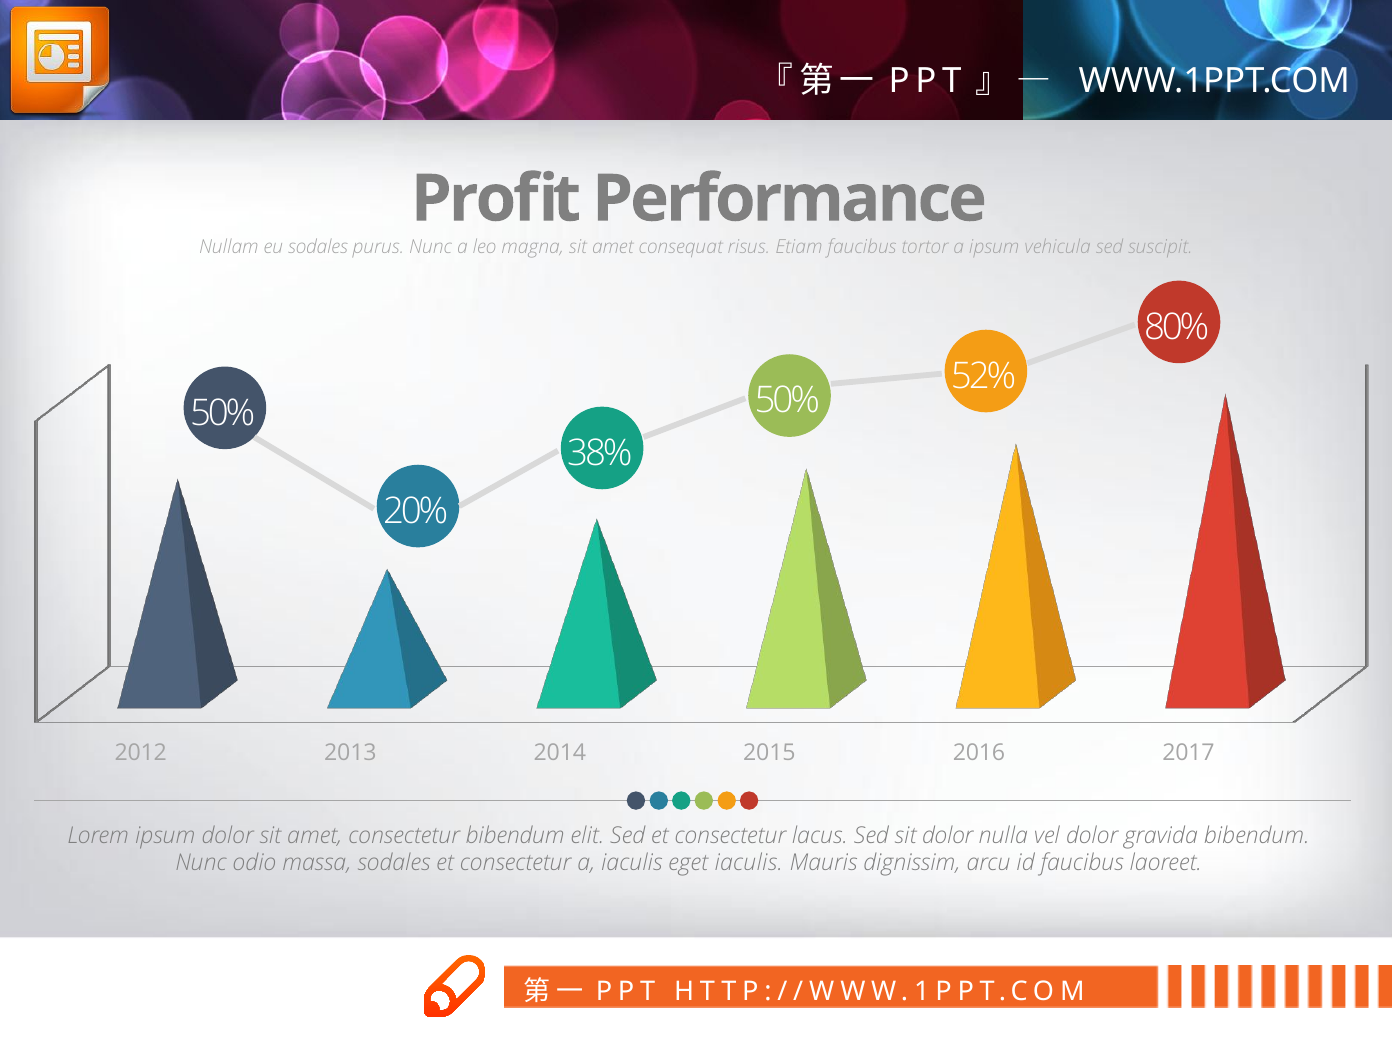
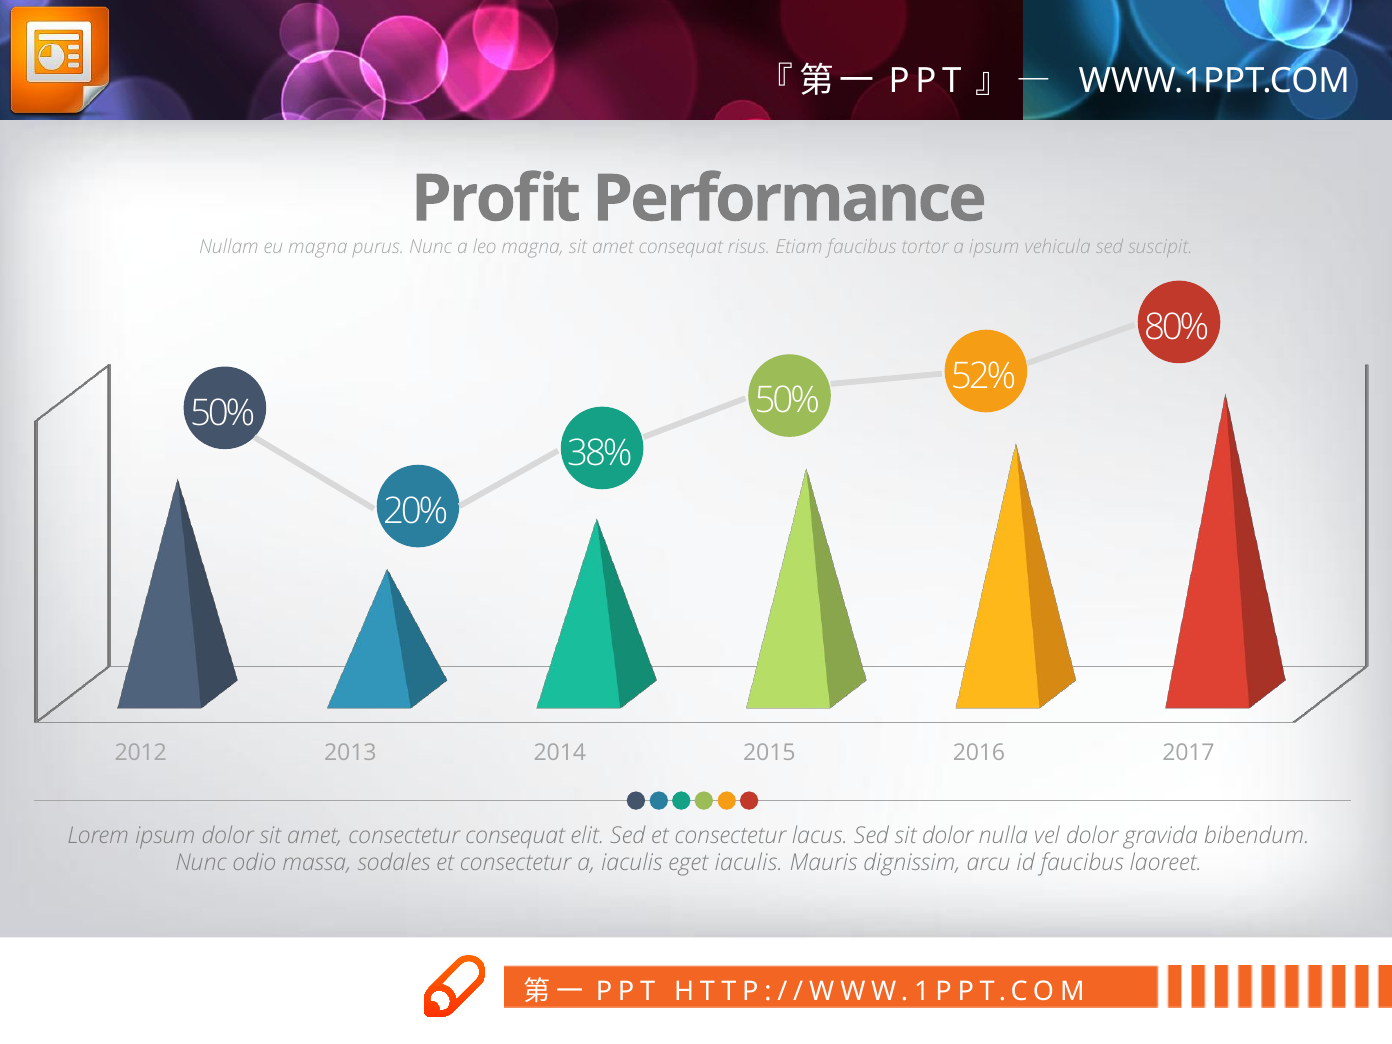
eu sodales: sodales -> magna
consectetur bibendum: bibendum -> consequat
